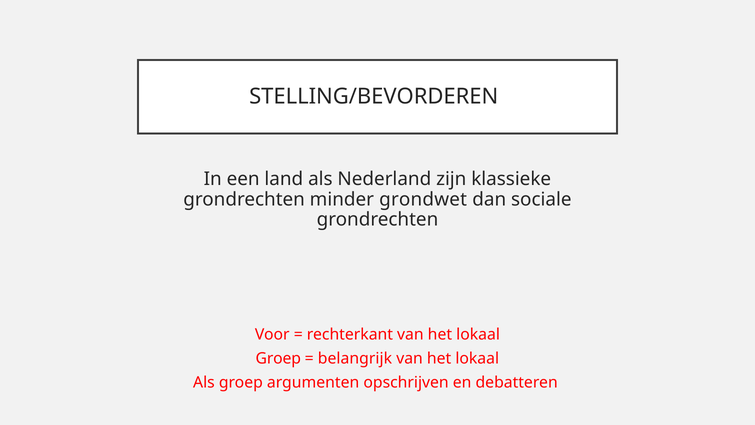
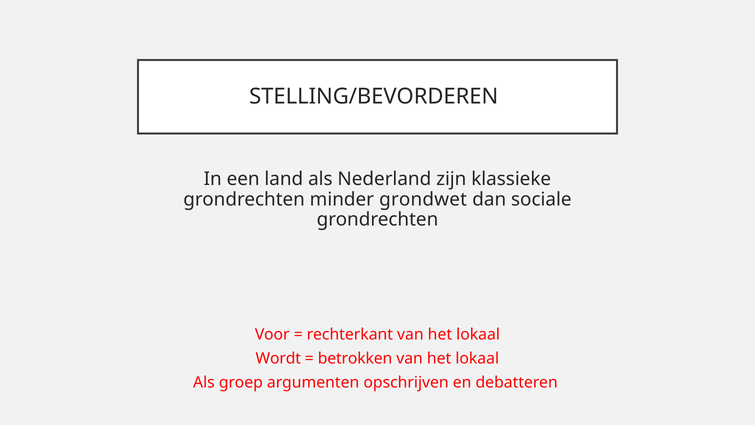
Groep at (278, 358): Groep -> Wordt
belangrijk: belangrijk -> betrokken
